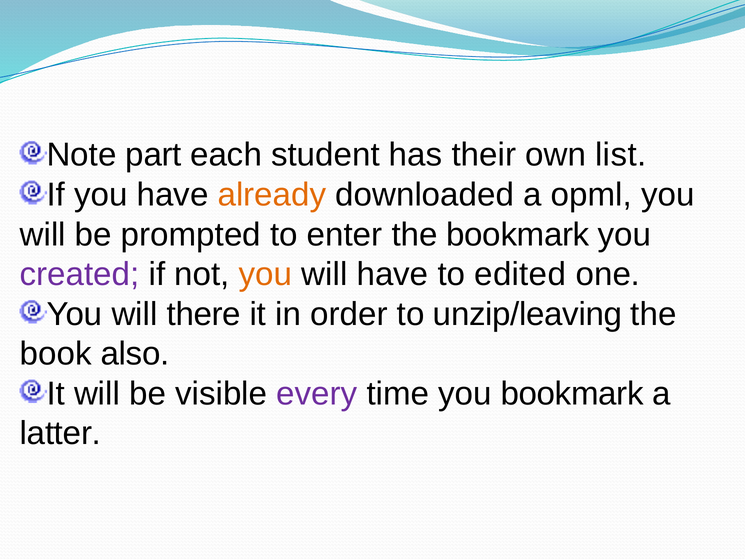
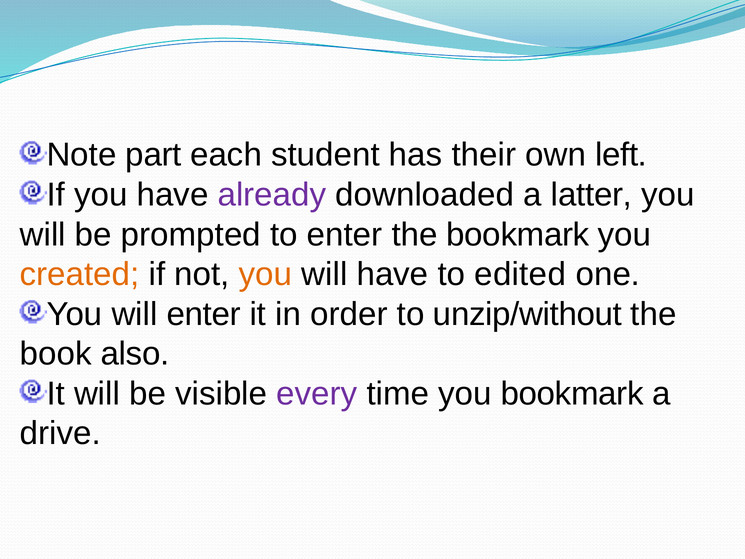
list: list -> left
already colour: orange -> purple
opml: opml -> latter
created colour: purple -> orange
will there: there -> enter
unzip/leaving: unzip/leaving -> unzip/without
latter: latter -> drive
